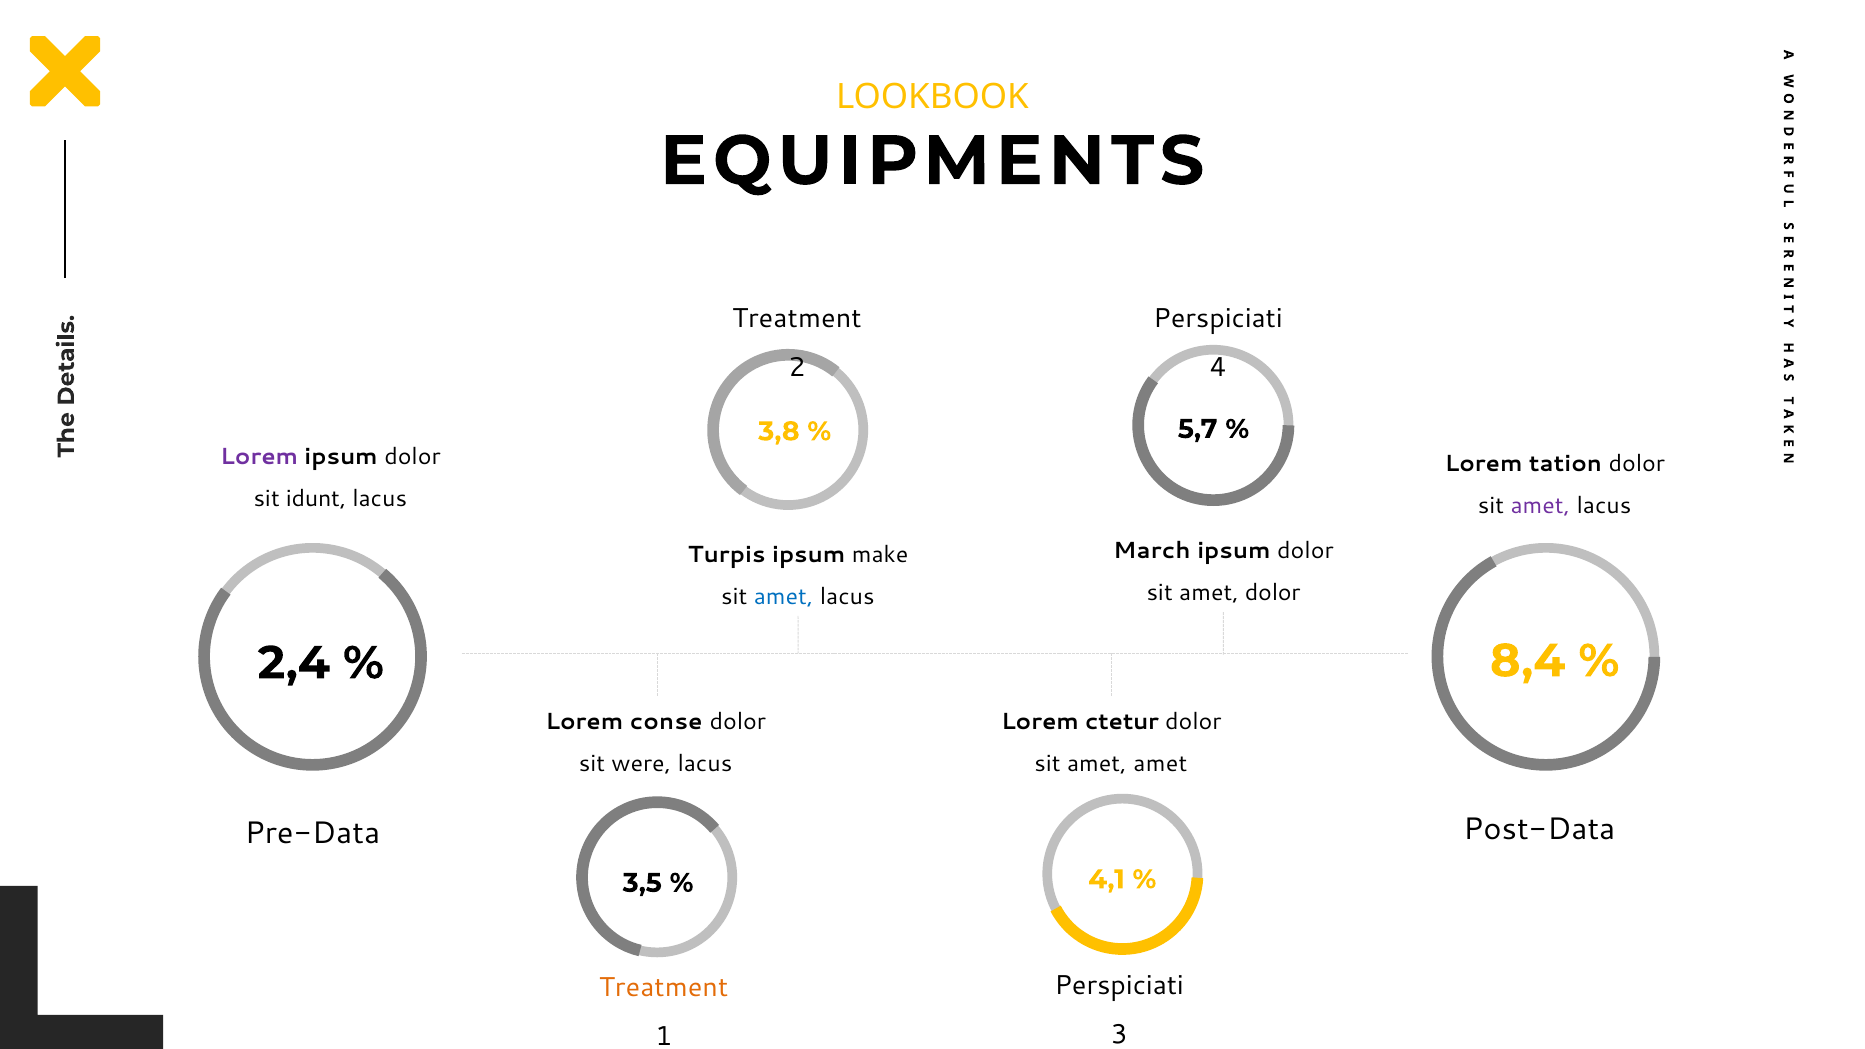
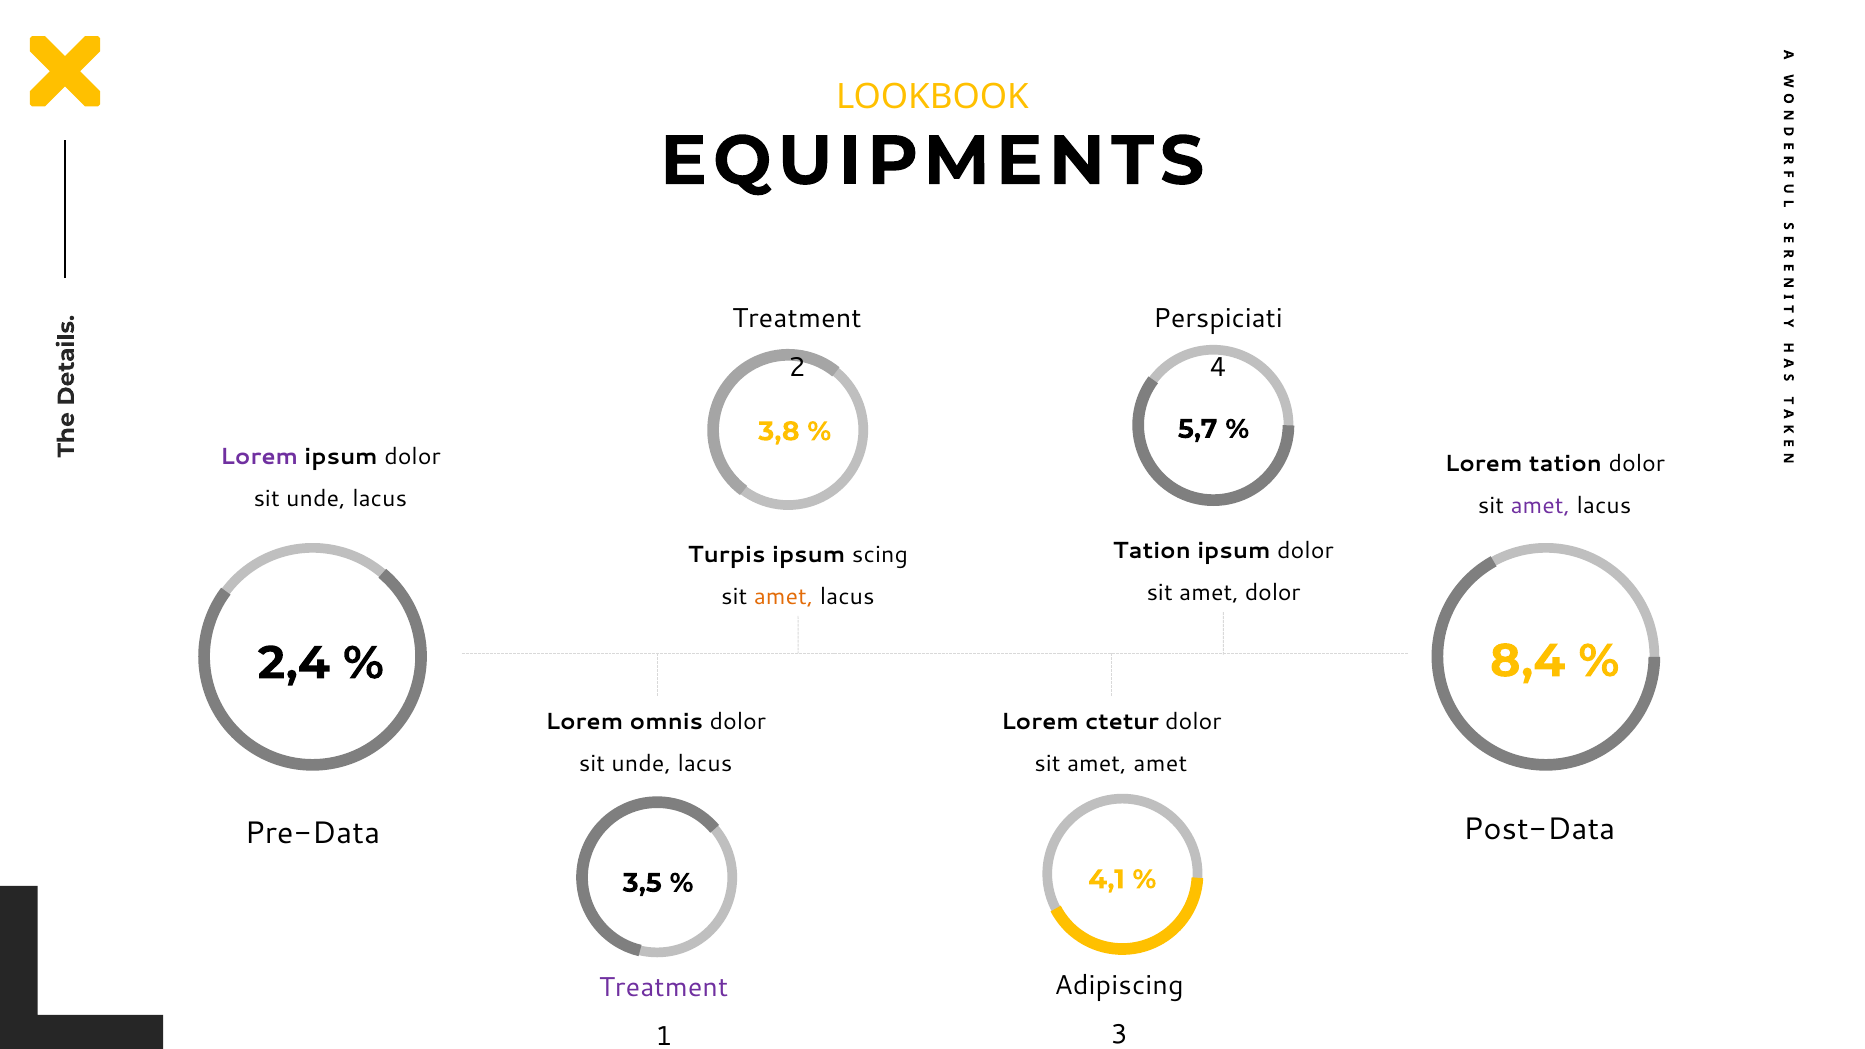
idunt at (316, 498): idunt -> unde
March at (1152, 551): March -> Tation
make: make -> scing
amet at (784, 597) colour: blue -> orange
conse: conse -> omnis
were at (641, 764): were -> unde
Perspiciati at (1119, 986): Perspiciati -> Adipiscing
Treatment at (664, 987) colour: orange -> purple
